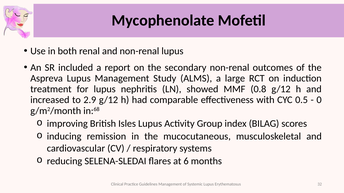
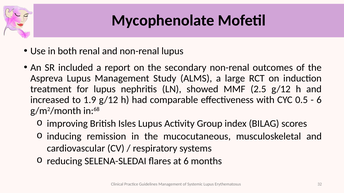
0.8: 0.8 -> 2.5
2.9: 2.9 -> 1.9
0 at (319, 100): 0 -> 6
